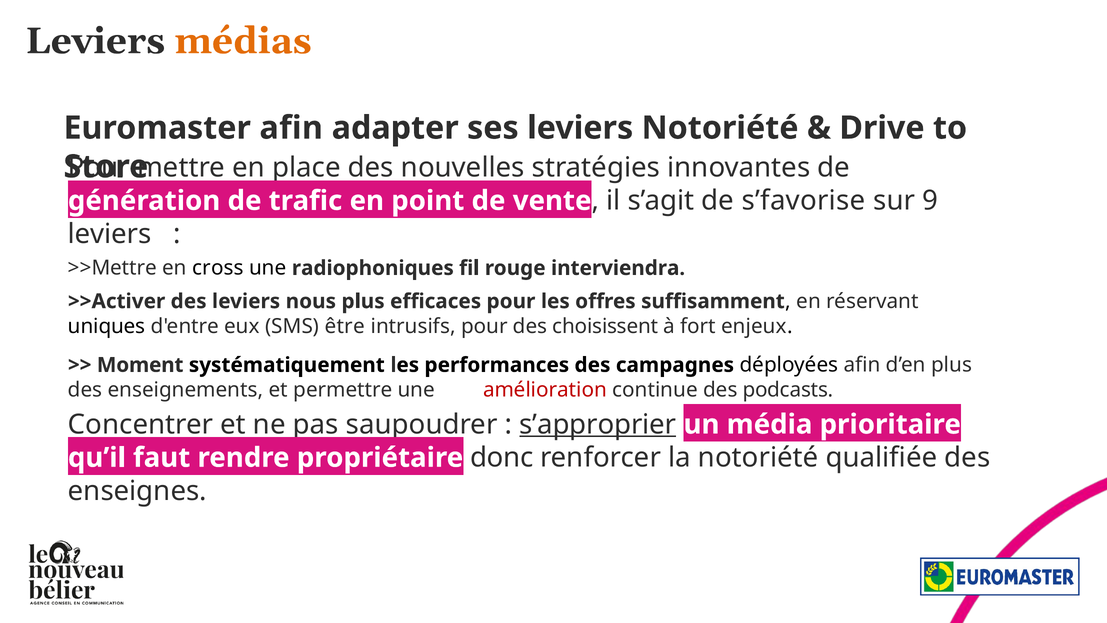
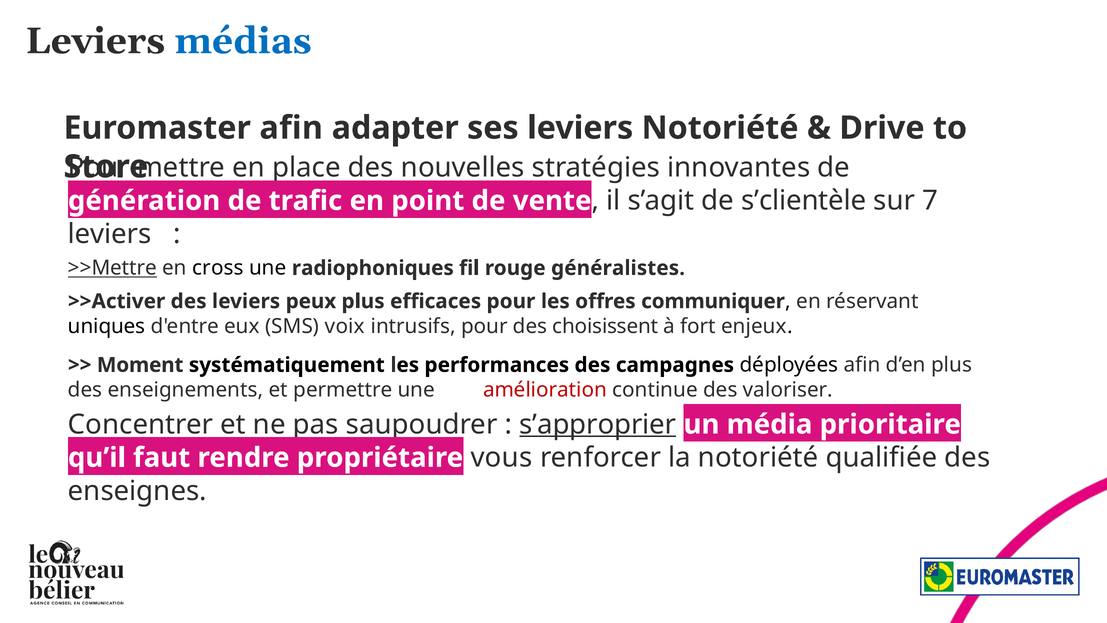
médias colour: orange -> blue
s’favorise: s’favorise -> s’clientèle
9: 9 -> 7
>>Mettre underline: none -> present
interviendra: interviendra -> généralistes
nous: nous -> peux
suffisamment: suffisamment -> communiquer
être: être -> voix
podcasts: podcasts -> valoriser
donc: donc -> vous
